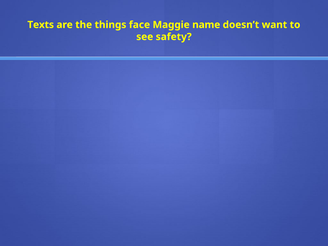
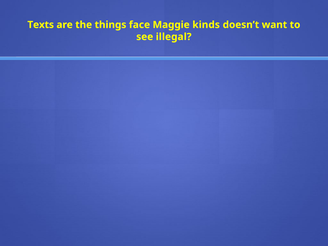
name: name -> kinds
safety: safety -> illegal
